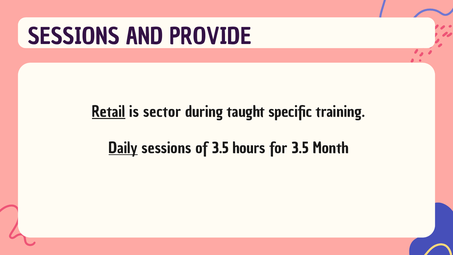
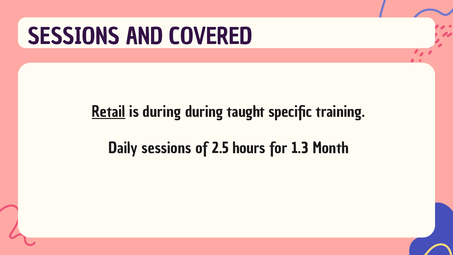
PROVIDE: PROVIDE -> COVERED
is sector: sector -> during
Daily underline: present -> none
of 3.5: 3.5 -> 2.5
for 3.5: 3.5 -> 1.3
